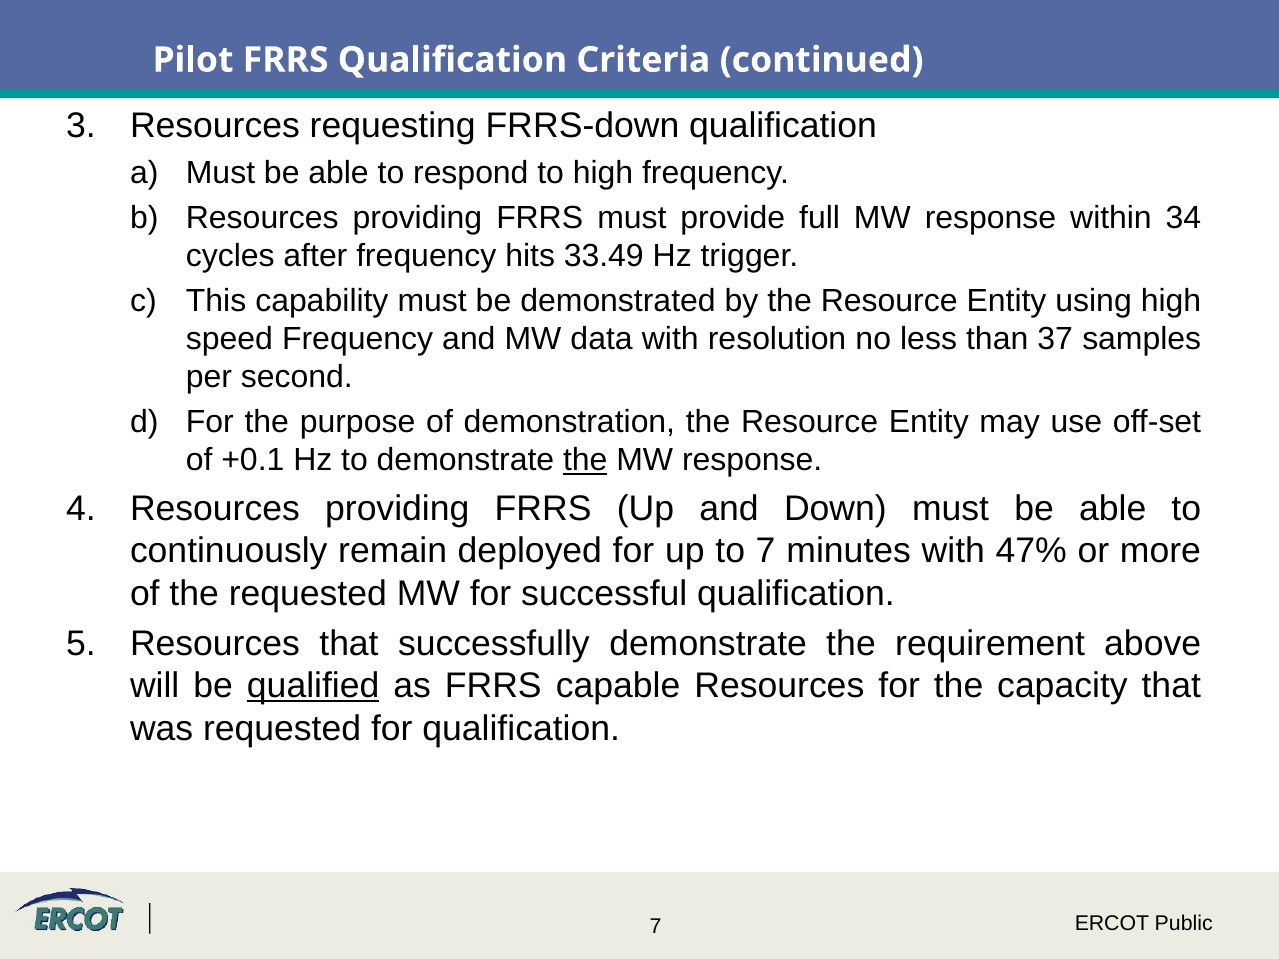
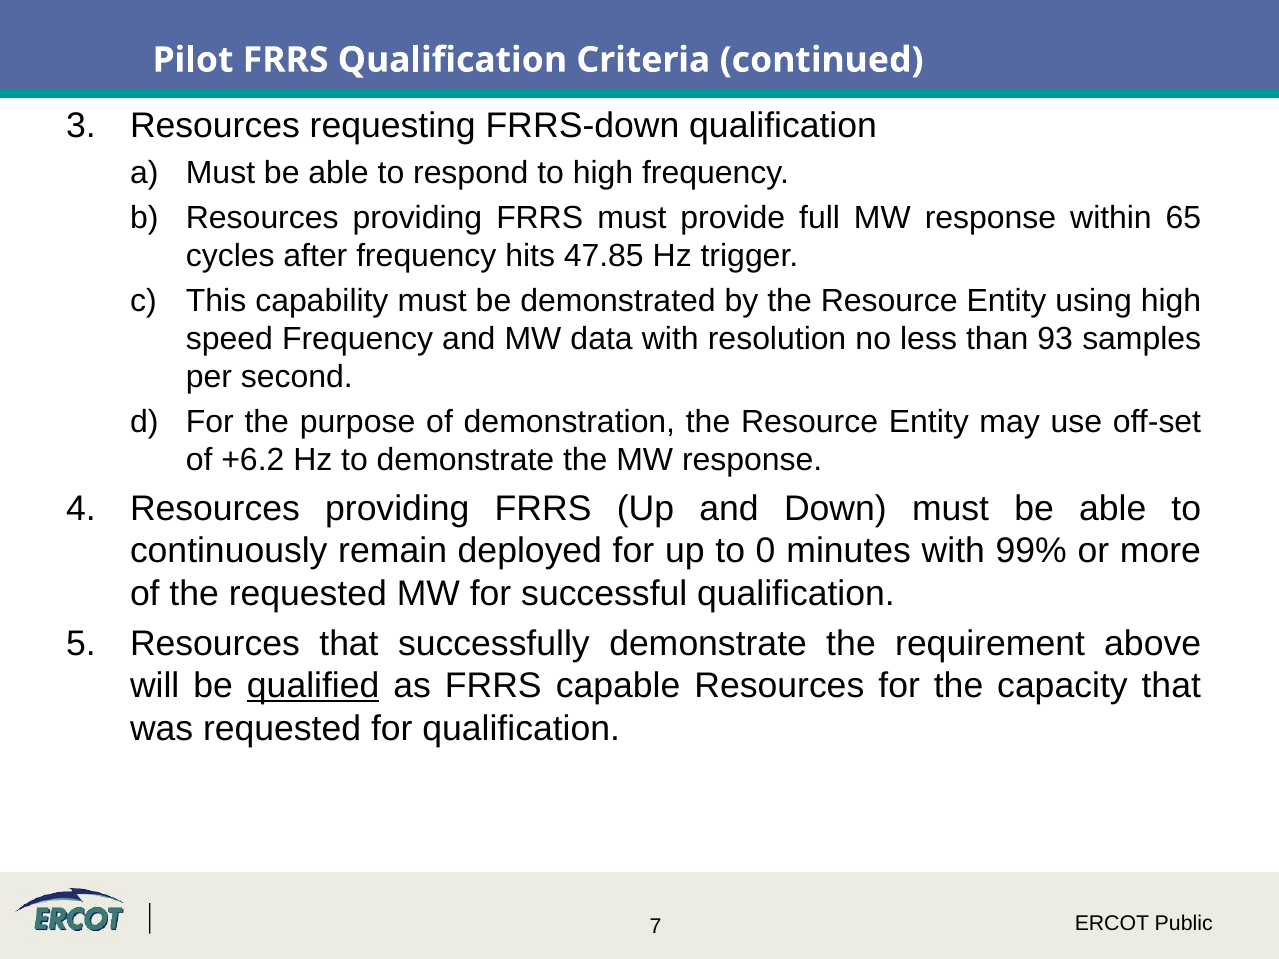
34: 34 -> 65
33.49: 33.49 -> 47.85
37: 37 -> 93
+0.1: +0.1 -> +6.2
the at (585, 461) underline: present -> none
to 7: 7 -> 0
47%: 47% -> 99%
